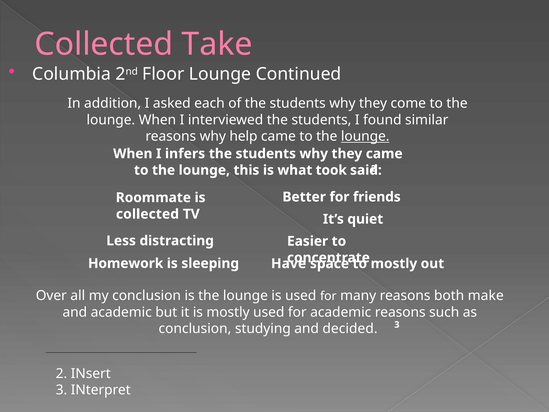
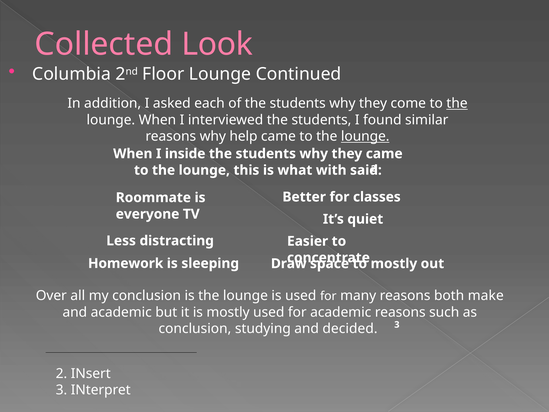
Take: Take -> Look
the at (457, 103) underline: none -> present
infers: infers -> inside
took: took -> with
friends: friends -> classes
collected at (147, 214): collected -> everyone
Have: Have -> Draw
